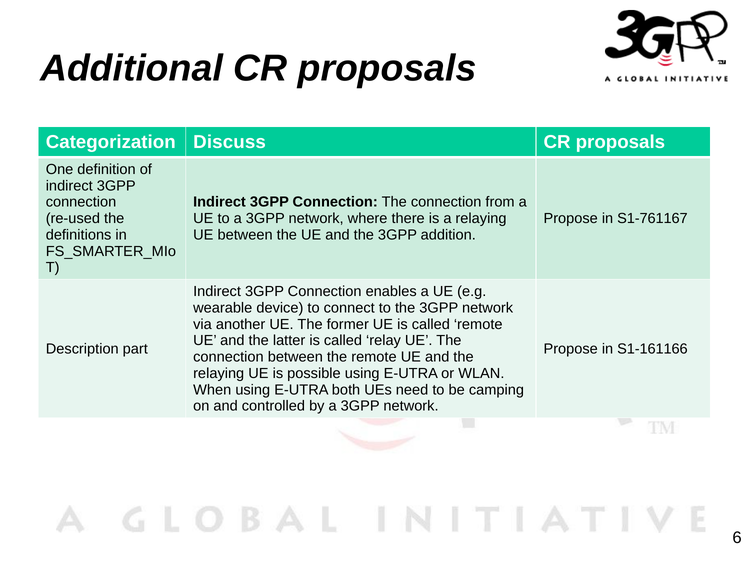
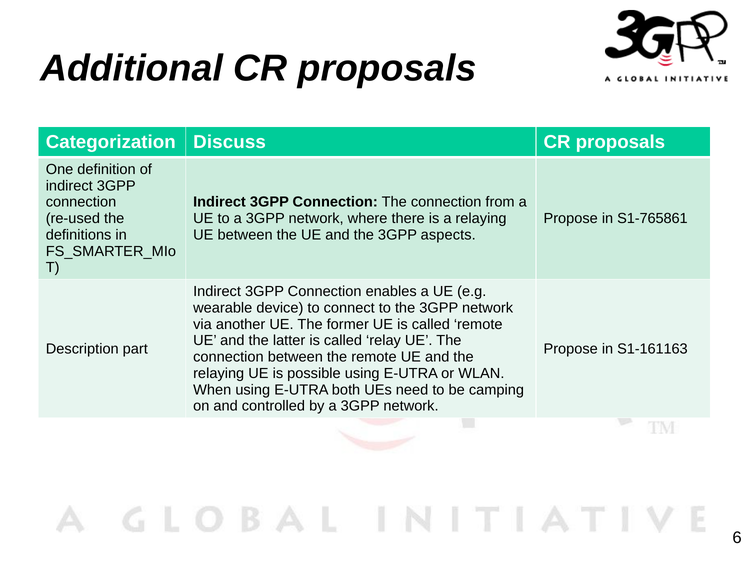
S1-761167: S1-761167 -> S1-765861
addition: addition -> aspects
S1-161166: S1-161166 -> S1-161163
